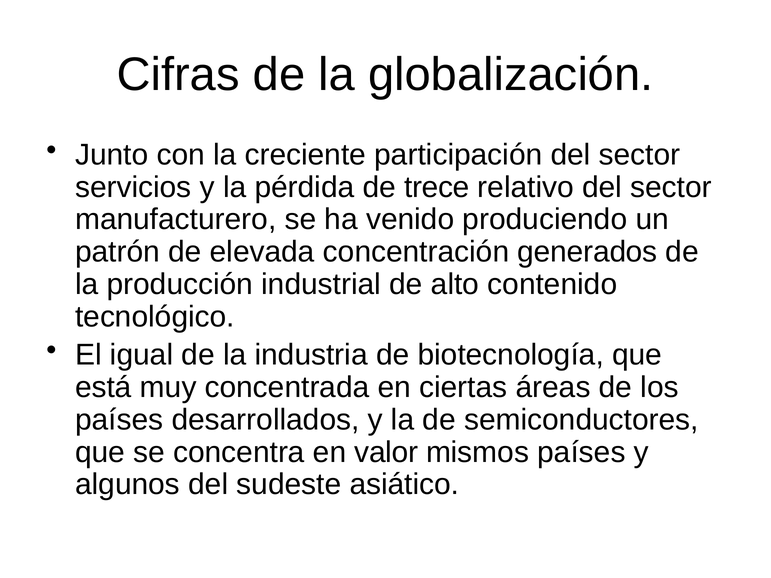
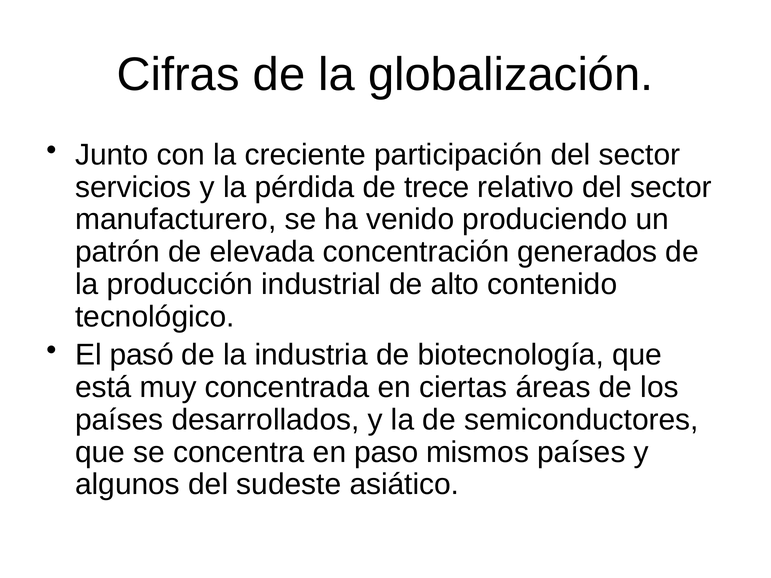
igual: igual -> pasó
valor: valor -> paso
